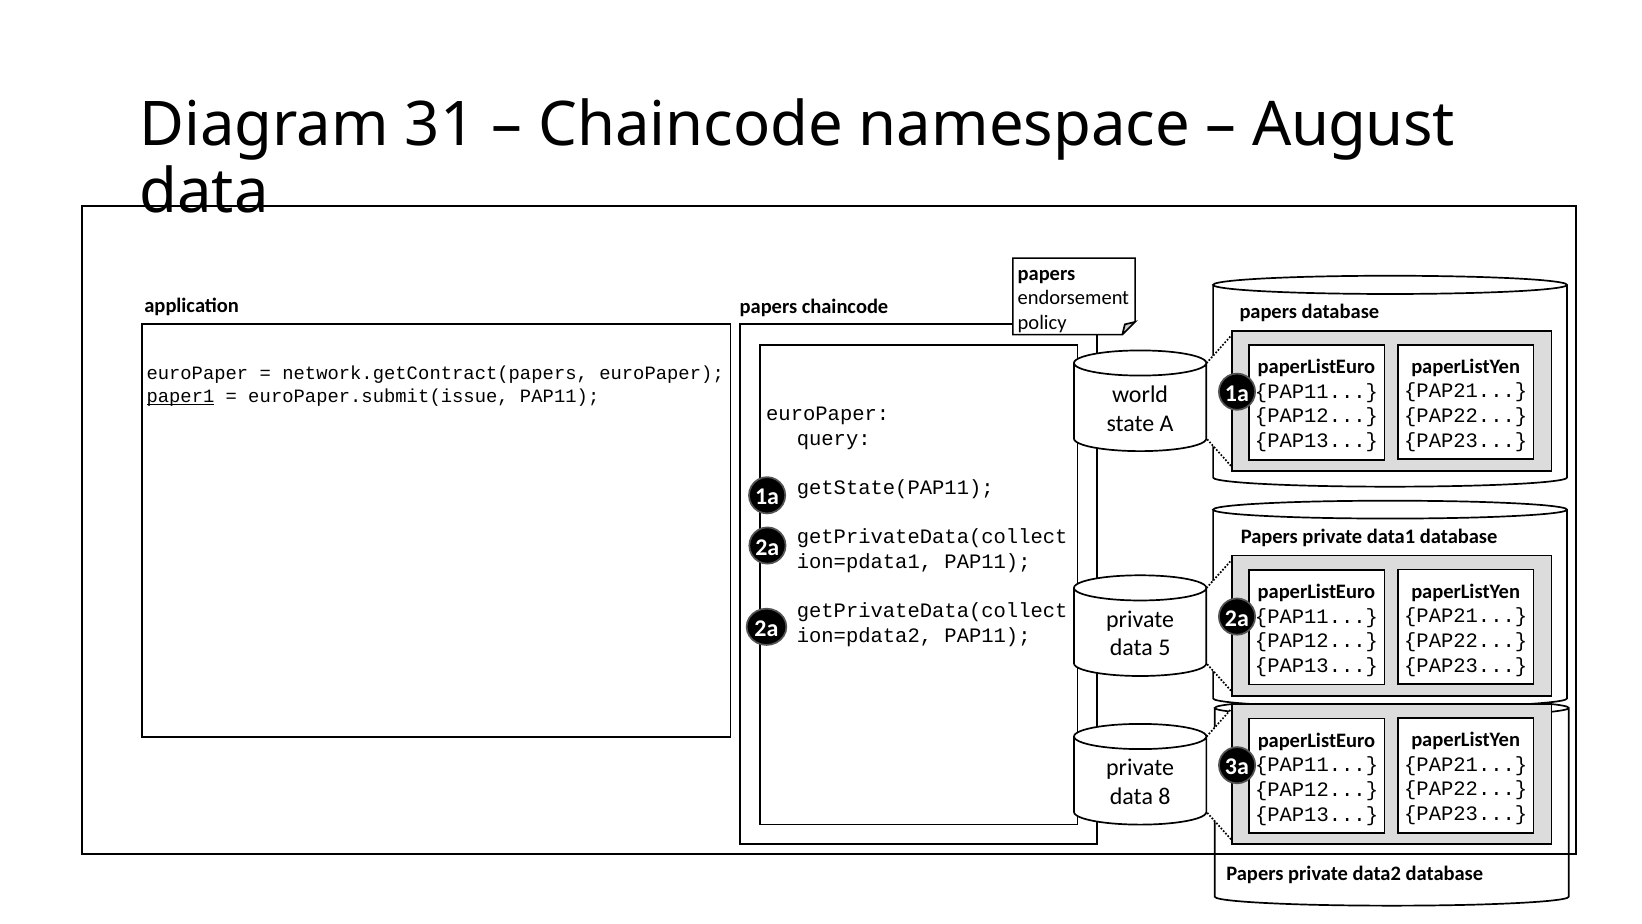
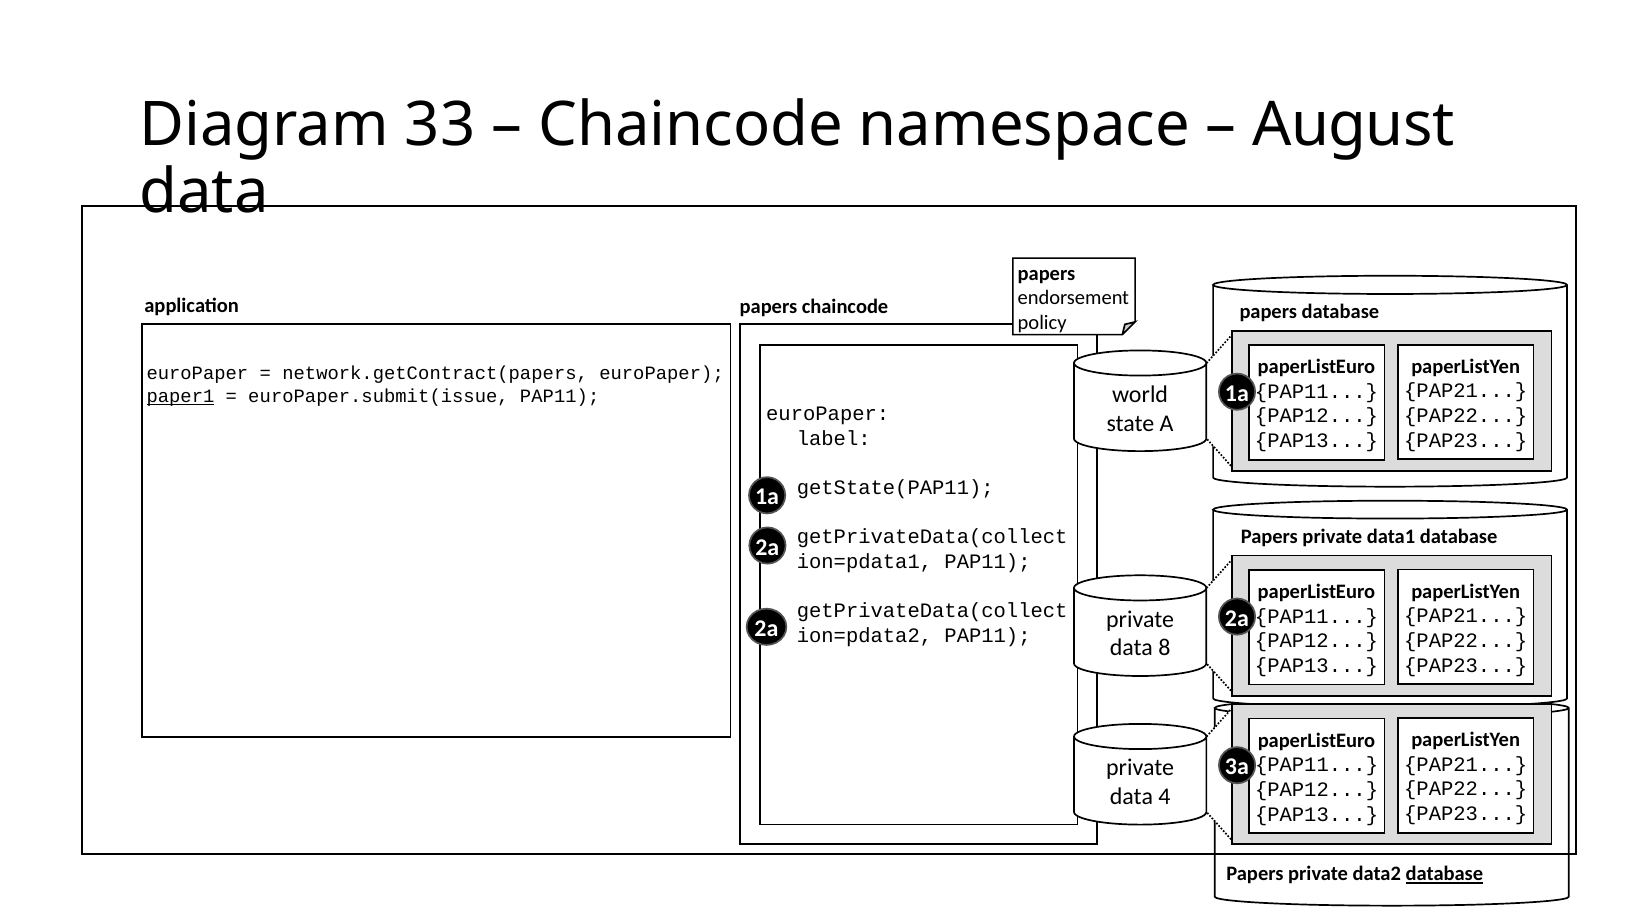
31: 31 -> 33
query: query -> label
5: 5 -> 8
8: 8 -> 4
database at (1444, 874) underline: none -> present
